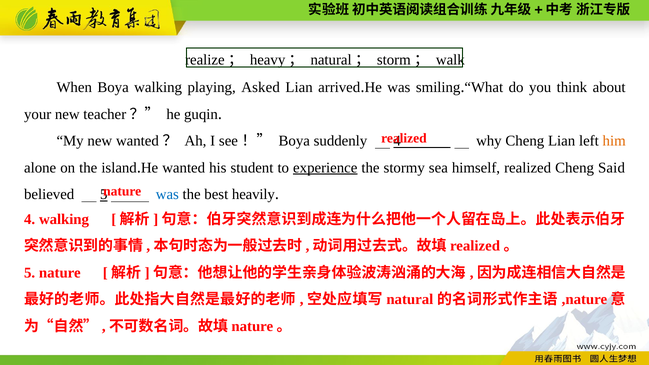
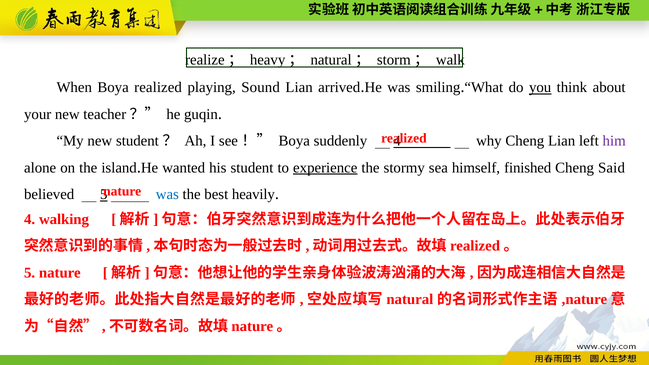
Boya walking: walking -> realized
Asked: Asked -> Sound
you underline: none -> present
new wanted: wanted -> student
him colour: orange -> purple
himself realized: realized -> finished
